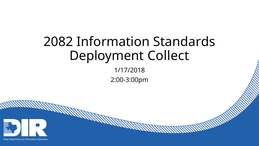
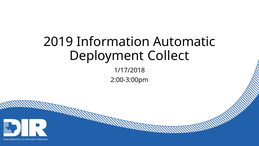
2082: 2082 -> 2019
Standards: Standards -> Automatic
